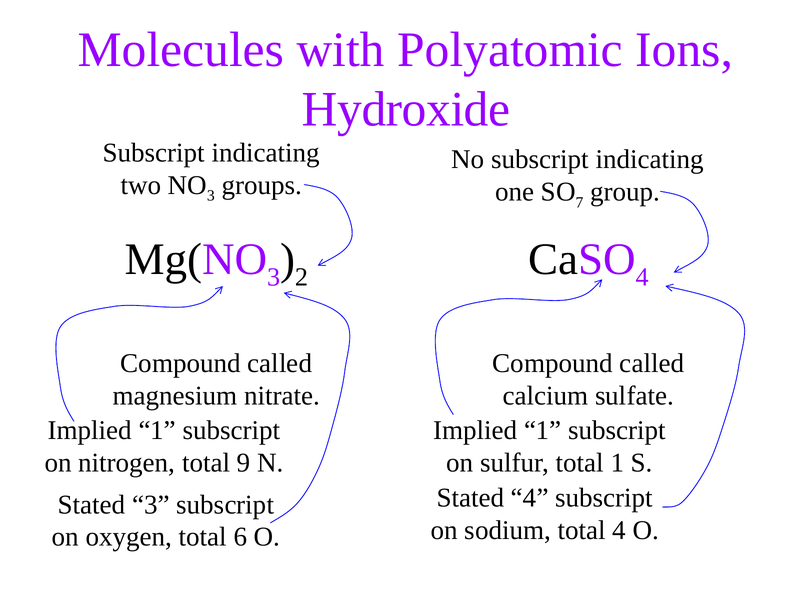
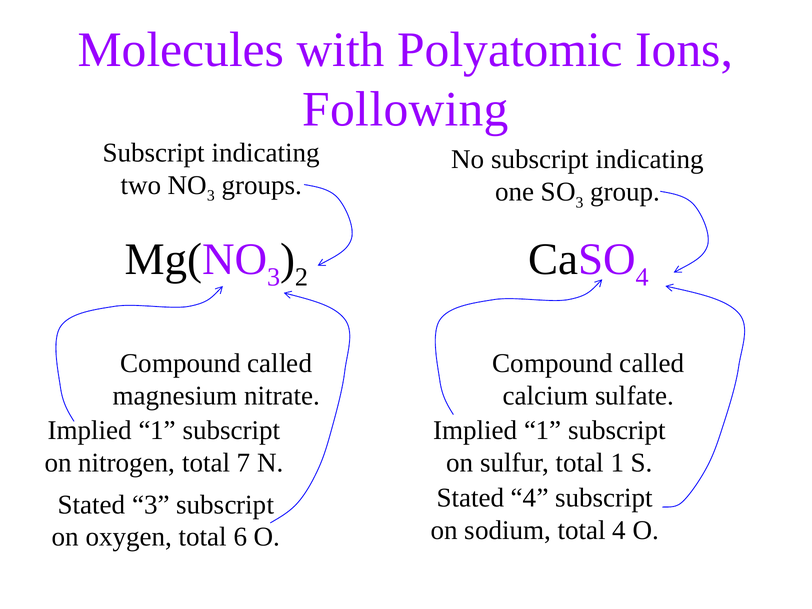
Hydroxide: Hydroxide -> Following
7 at (579, 202): 7 -> 3
9: 9 -> 7
